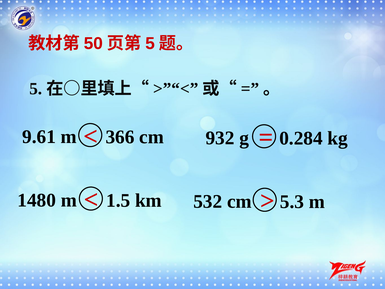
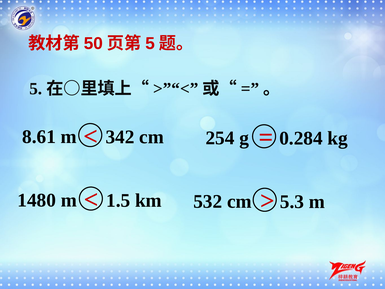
932: 932 -> 254
9.61: 9.61 -> 8.61
366: 366 -> 342
